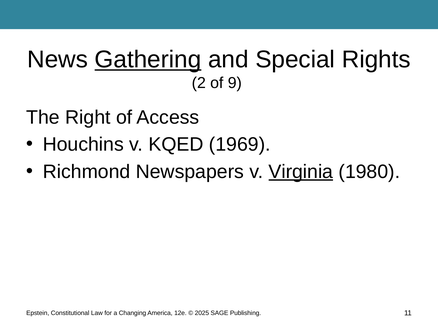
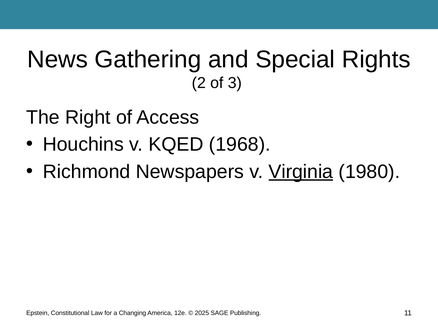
Gathering underline: present -> none
9: 9 -> 3
1969: 1969 -> 1968
